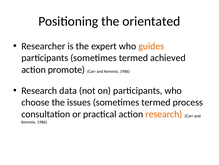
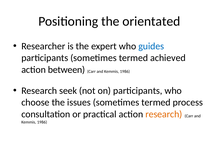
guides colour: orange -> blue
promote: promote -> between
data: data -> seek
